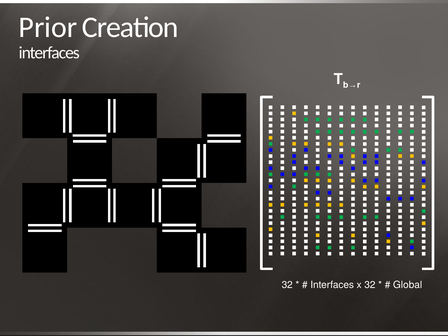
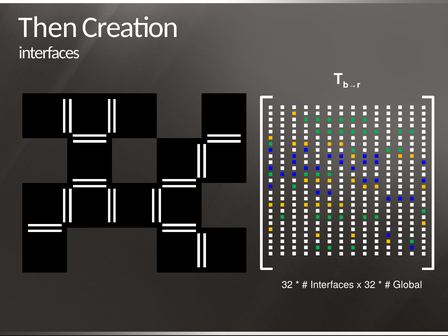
Prior: Prior -> Then
